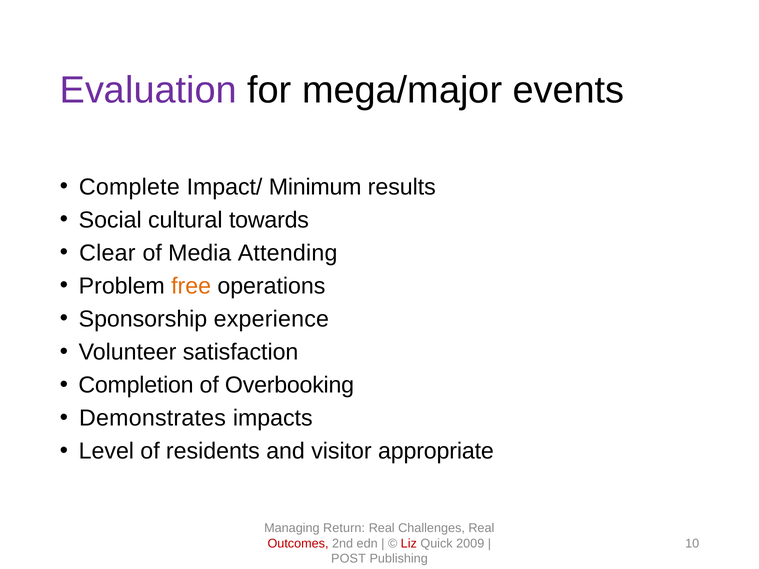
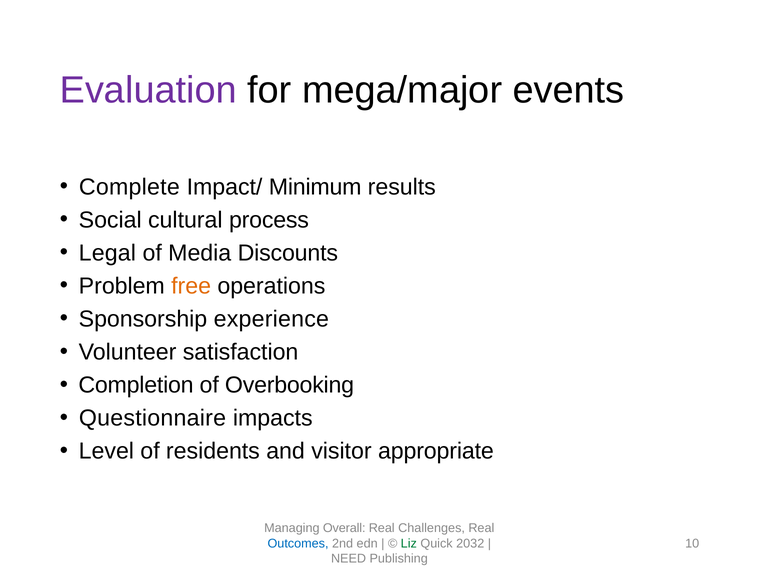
towards: towards -> process
Clear: Clear -> Legal
Attending: Attending -> Discounts
Demonstrates: Demonstrates -> Questionnaire
Return: Return -> Overall
Outcomes colour: red -> blue
Liz colour: red -> green
2009: 2009 -> 2032
POST: POST -> NEED
